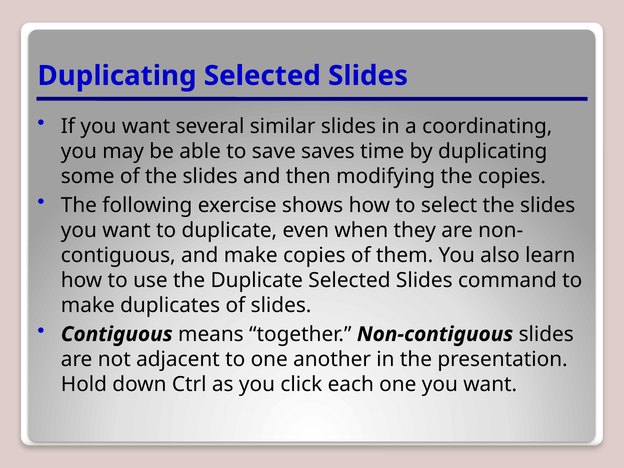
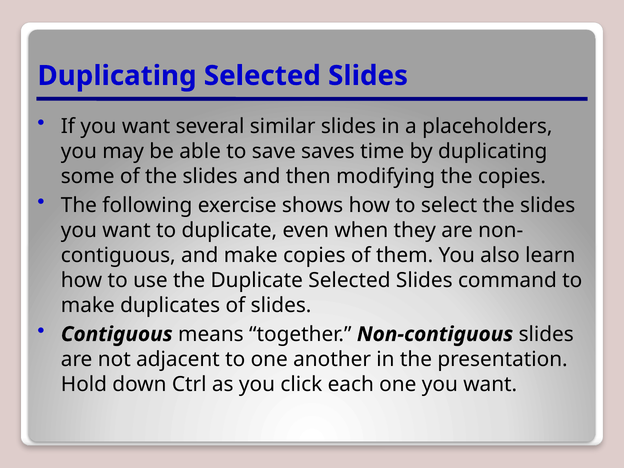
coordinating: coordinating -> placeholders
